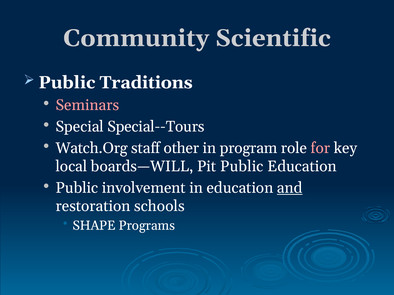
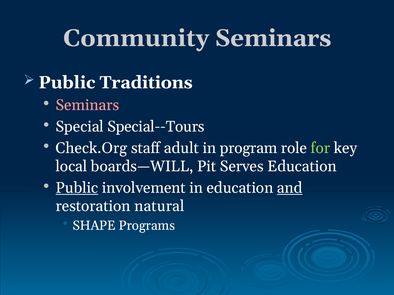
Community Scientific: Scientific -> Seminars
Watch.Org: Watch.Org -> Check.Org
other: other -> adult
for colour: pink -> light green
Pit Public: Public -> Serves
Public at (77, 188) underline: none -> present
schools: schools -> natural
